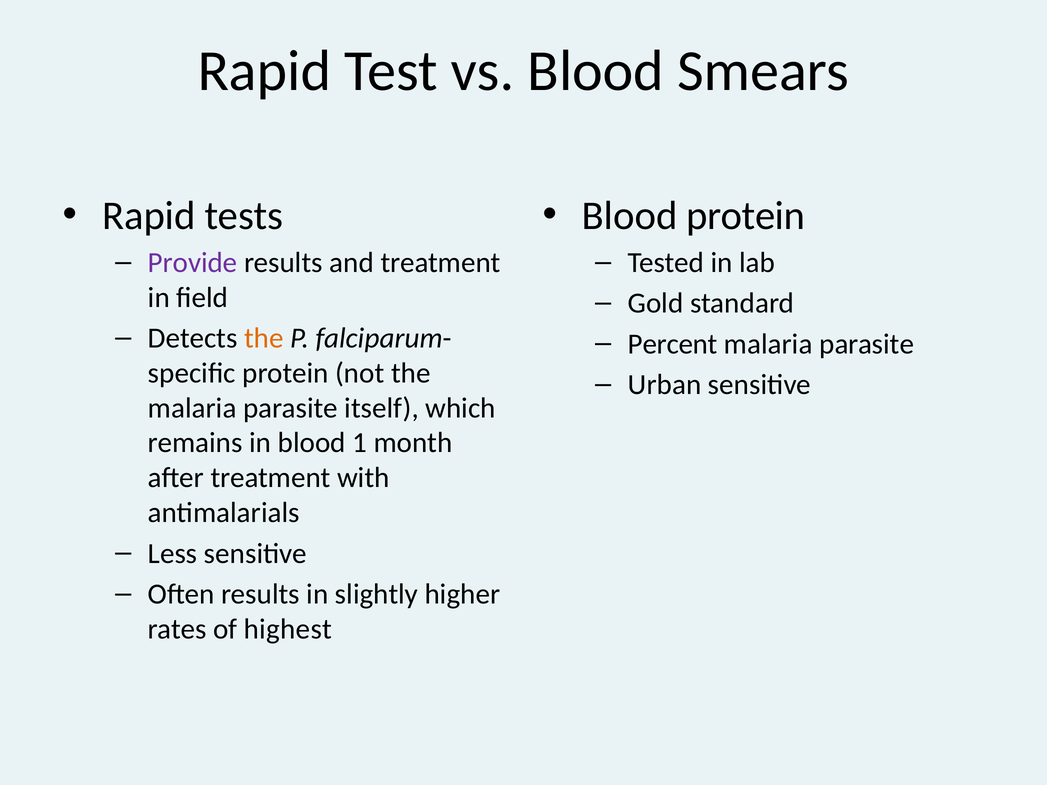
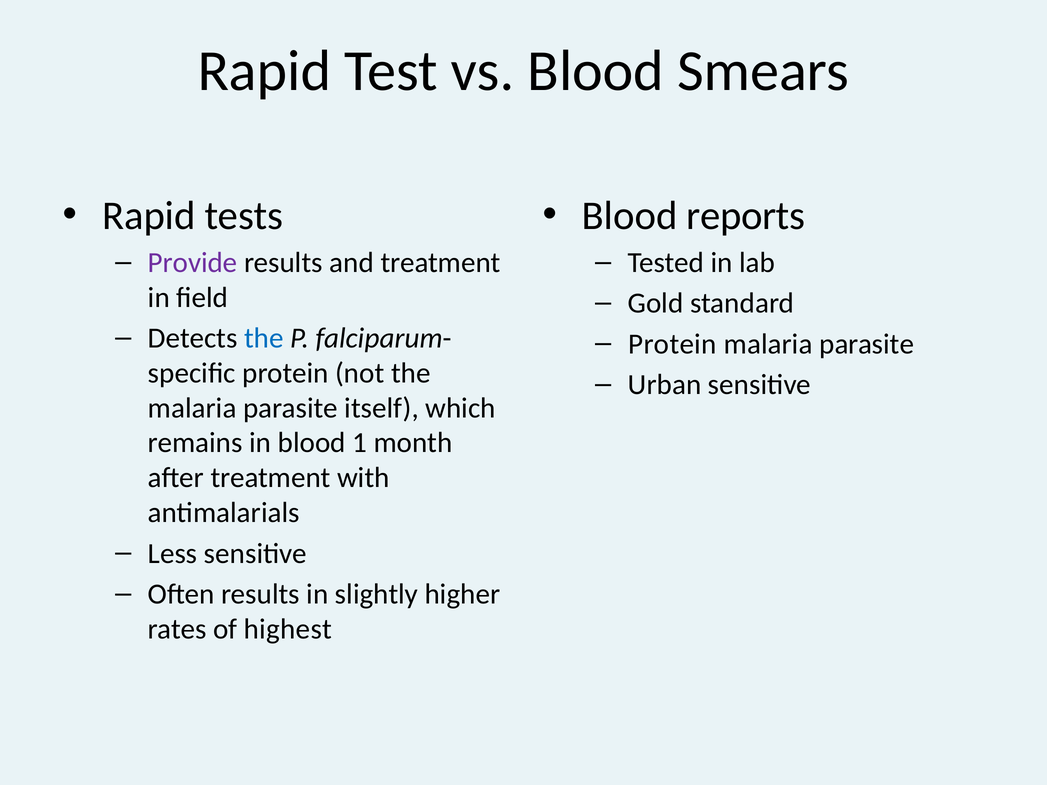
Blood protein: protein -> reports
the at (264, 338) colour: orange -> blue
Percent at (673, 344): Percent -> Protein
